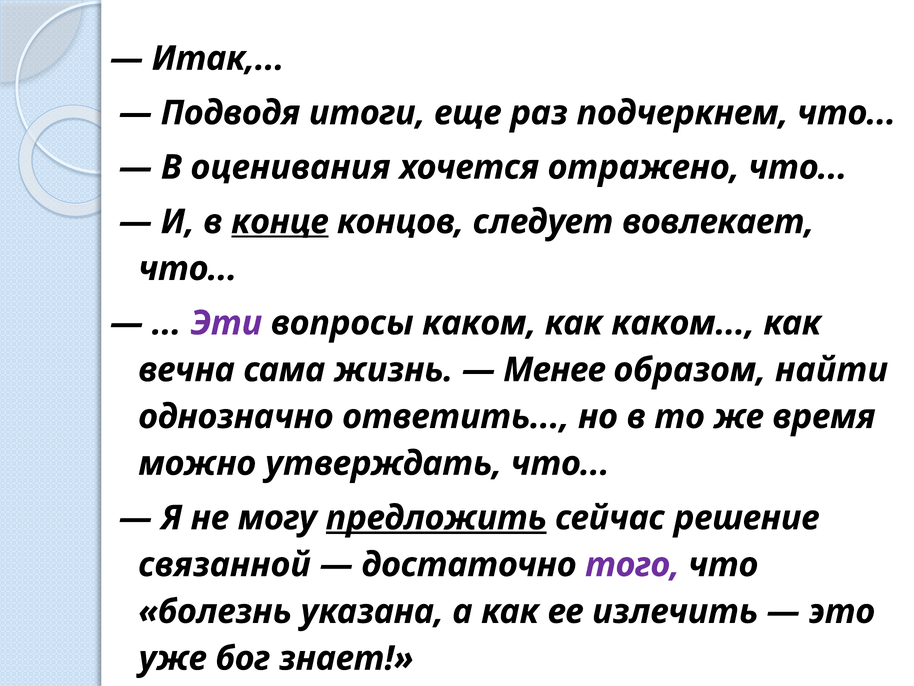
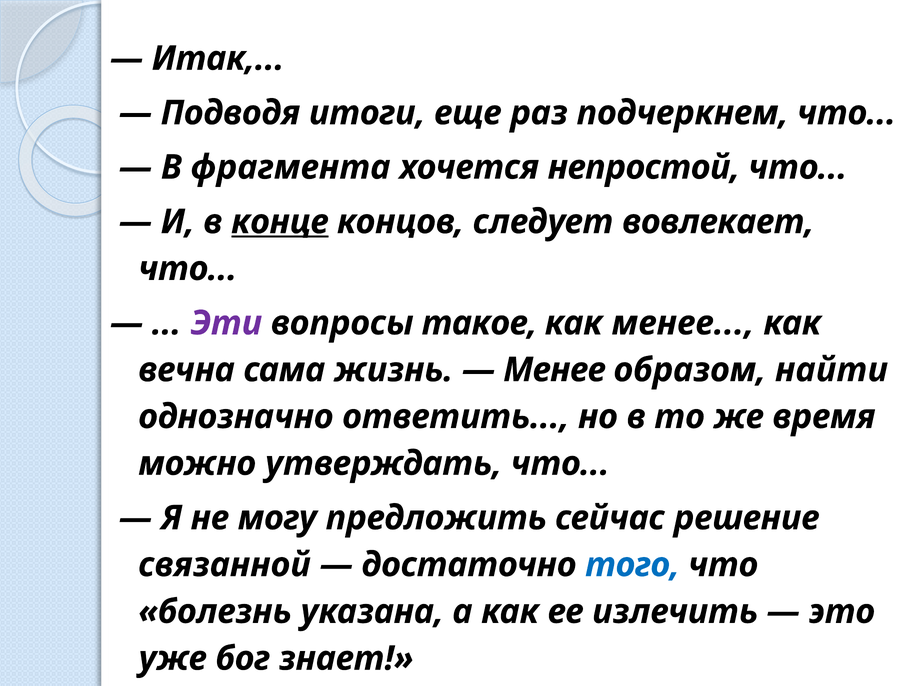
оценивания: оценивания -> фрагмента
отражено: отражено -> непростой
вопросы каком: каком -> такое
как каком: каком -> менее
предложить underline: present -> none
того colour: purple -> blue
